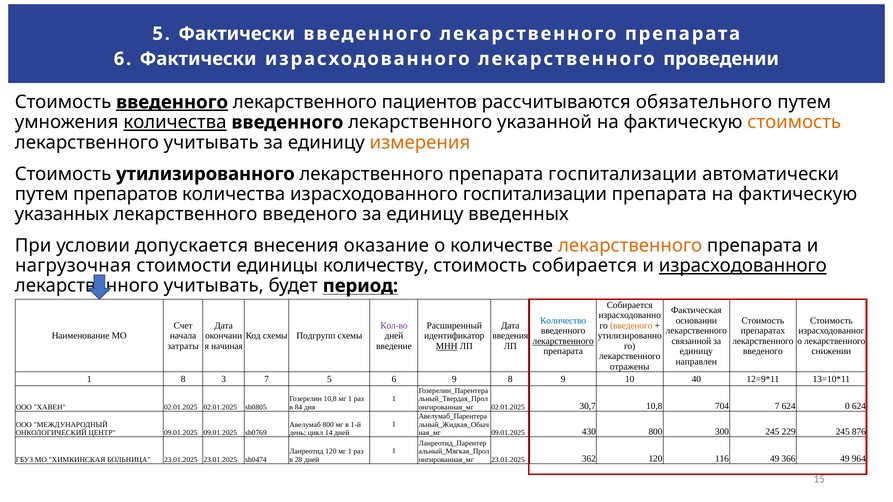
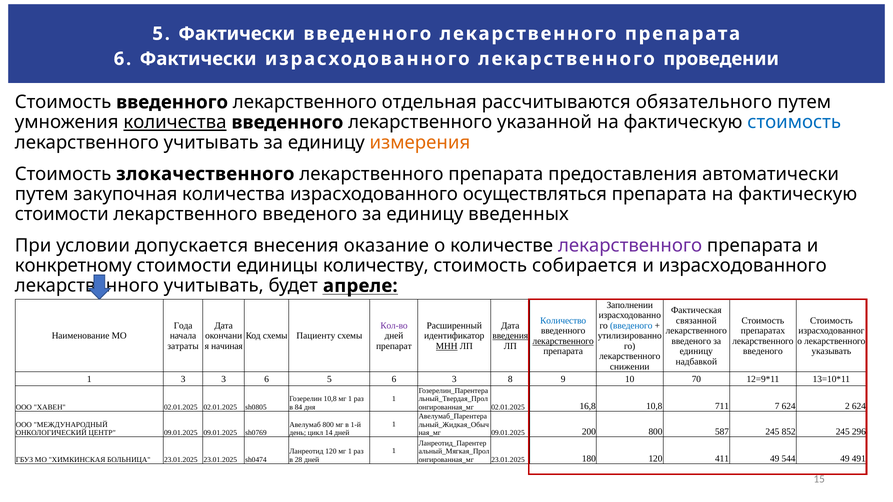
введенного at (172, 102) underline: present -> none
пациентов: пациентов -> отдельная
стоимость at (794, 122) colour: orange -> blue
утилизированного: утилизированного -> злокачественного
препарата госпитализации: госпитализации -> предоставления
препаратов: препаратов -> закупочная
израсходованного госпитализации: госпитализации -> осуществляться
указанных at (62, 214): указанных -> стоимости
лекарственного at (630, 246) colour: orange -> purple
нагрузочная: нагрузочная -> конкретному
израсходованного at (743, 266) underline: present -> none
период: период -> апреле
Собирается at (630, 305): Собирается -> Заполнении
основании: основании -> связанной
Счет: Счет -> Года
введеного at (631, 326) colour: orange -> blue
Подгрупп: Подгрупп -> Пациенту
введения underline: none -> present
связанной at (691, 341): связанной -> введеного
введение: введение -> препарат
снижении: снижении -> указывать
направлен: направлен -> надбавкой
отражены: отражены -> снижении
1 8: 8 -> 3
3 7: 7 -> 6
6 9: 9 -> 3
40: 40 -> 70
30,7: 30,7 -> 16,8
704: 704 -> 711
0: 0 -> 2
430: 430 -> 200
300: 300 -> 587
229: 229 -> 852
876: 876 -> 296
362: 362 -> 180
116: 116 -> 411
366: 366 -> 544
964: 964 -> 491
